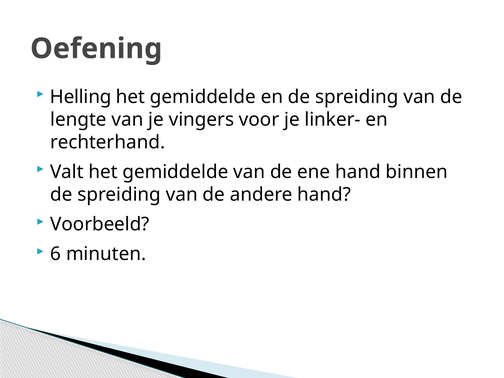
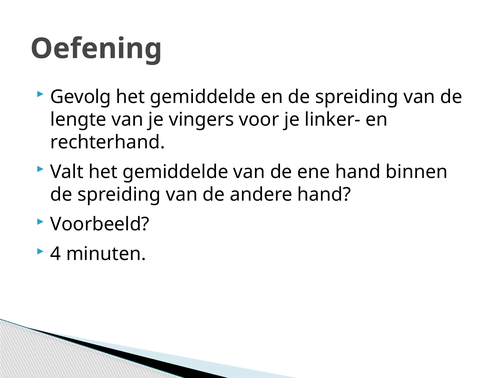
Helling: Helling -> Gevolg
6: 6 -> 4
